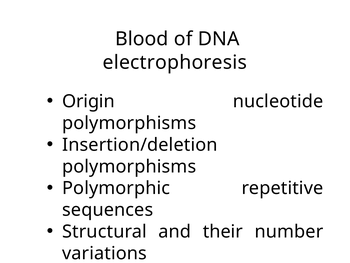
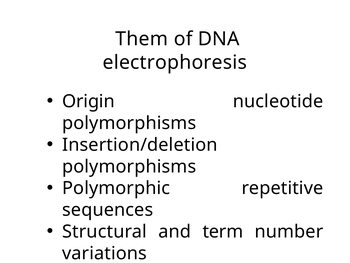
Blood: Blood -> Them
their: their -> term
